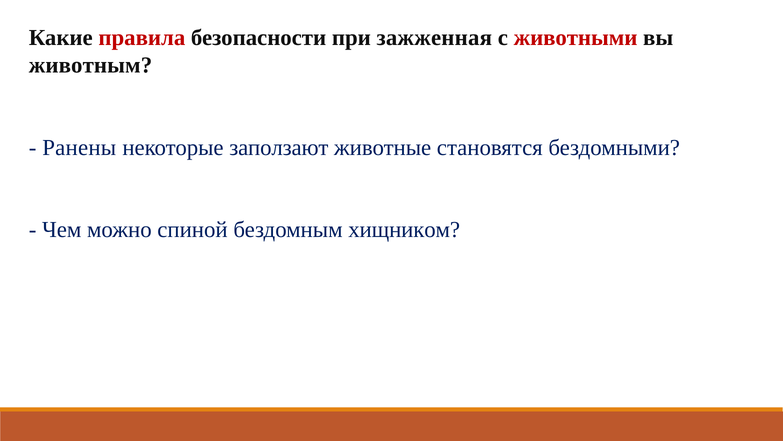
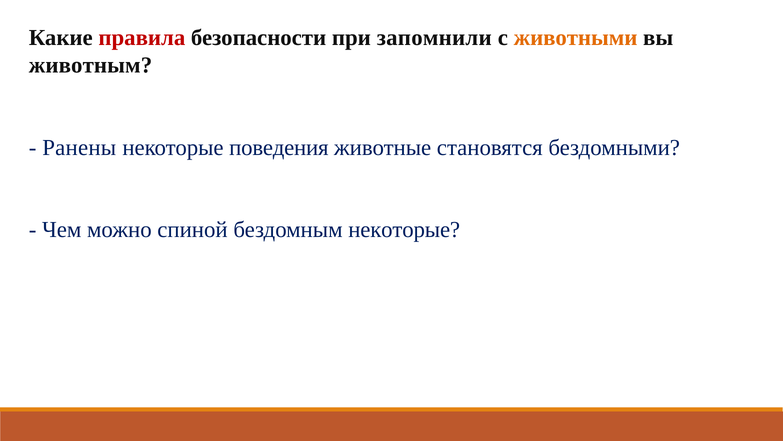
зажженная: зажженная -> запомнили
животными colour: red -> orange
заползают: заползают -> поведения
бездомным хищником: хищником -> некоторые
